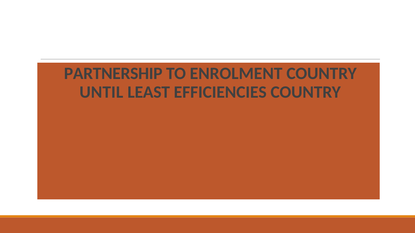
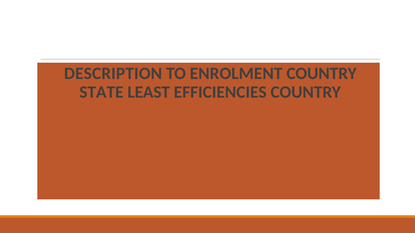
PARTNERSHIP: PARTNERSHIP -> DESCRIPTION
UNTIL: UNTIL -> STATE
